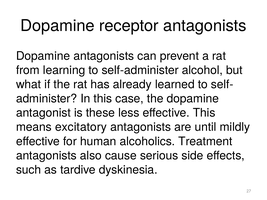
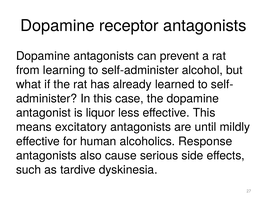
these: these -> liquor
Treatment: Treatment -> Response
